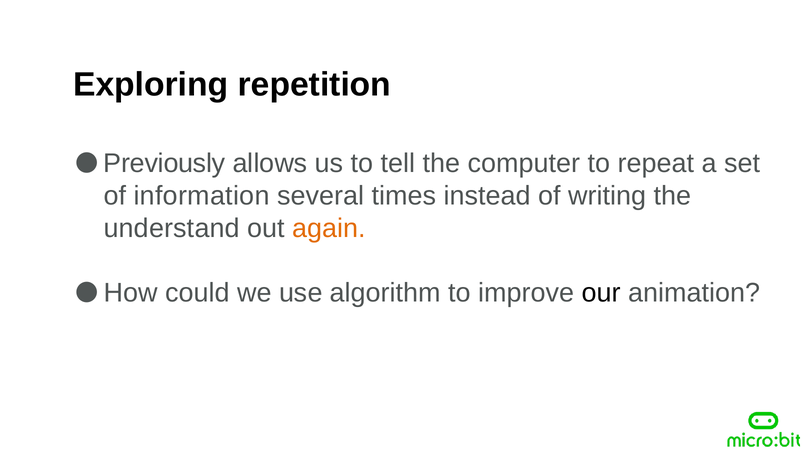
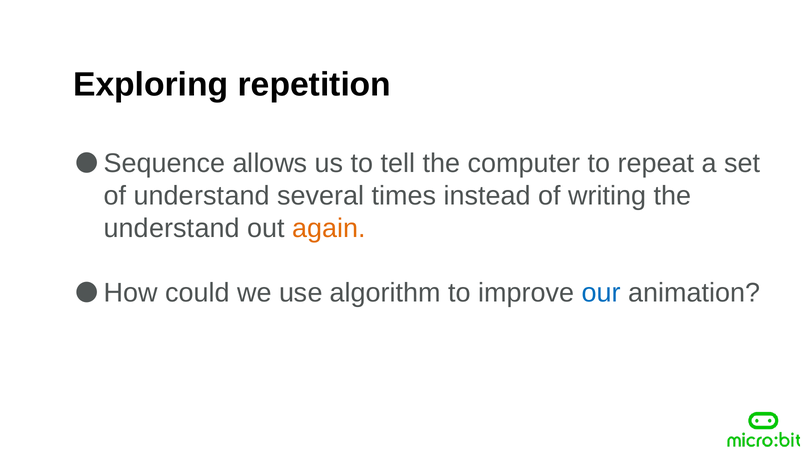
Previously: Previously -> Sequence
of information: information -> understand
our colour: black -> blue
